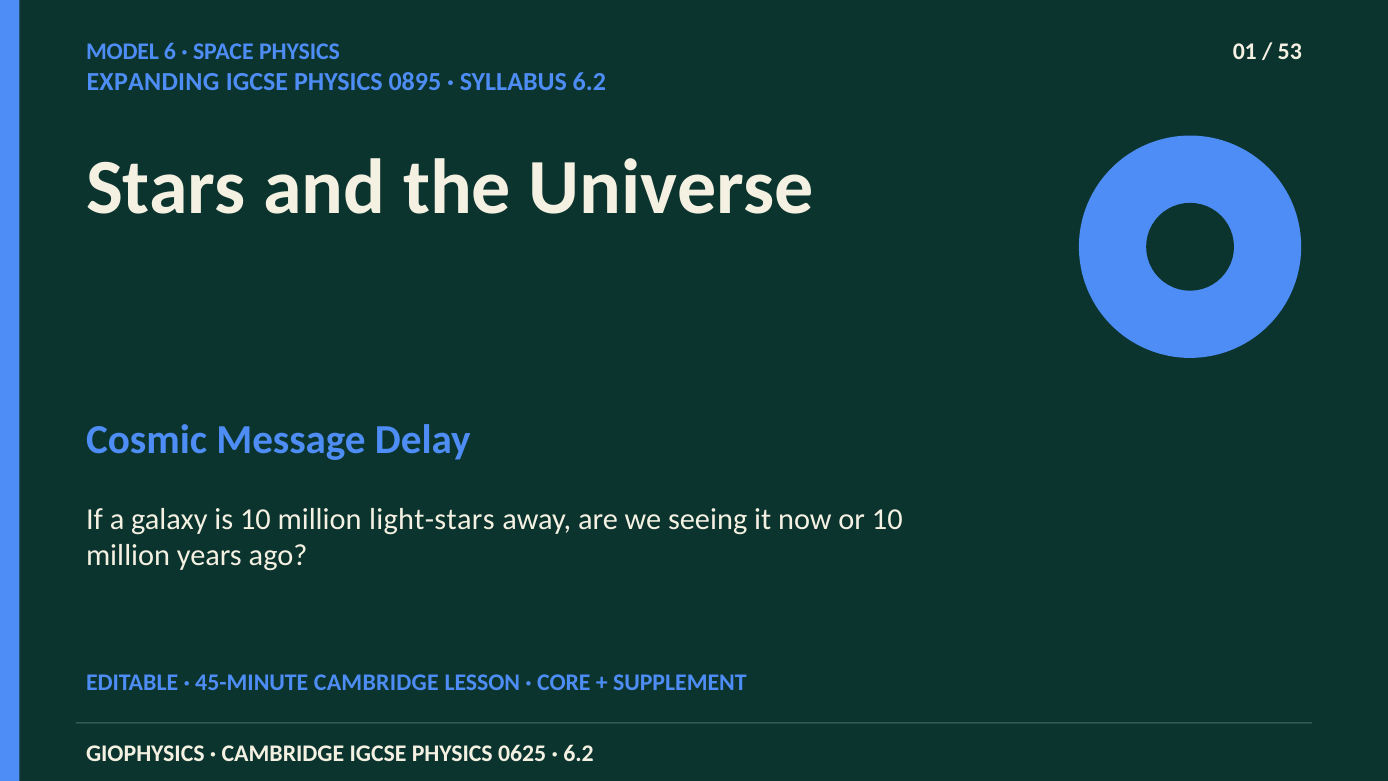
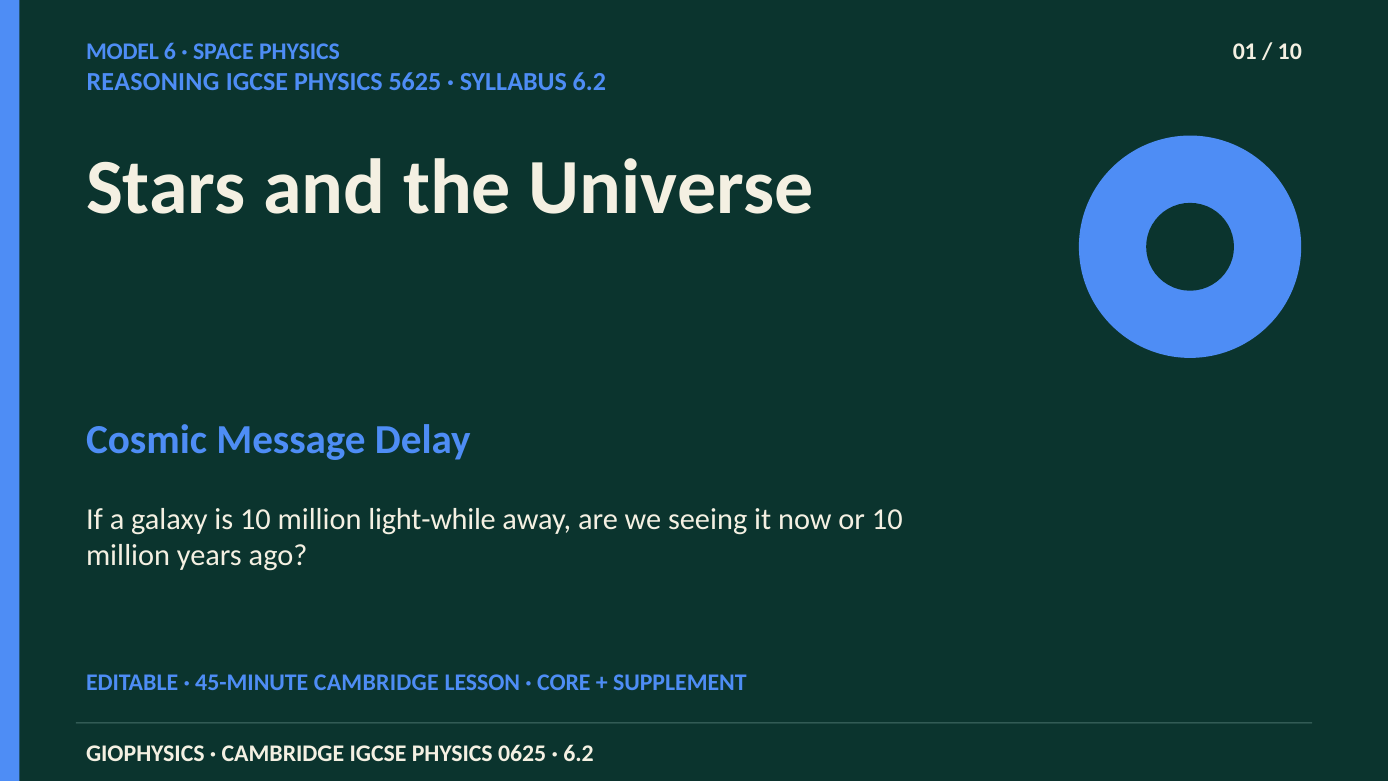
53 at (1290, 51): 53 -> 10
EXPANDING: EXPANDING -> REASONING
0895: 0895 -> 5625
light-stars: light-stars -> light-while
